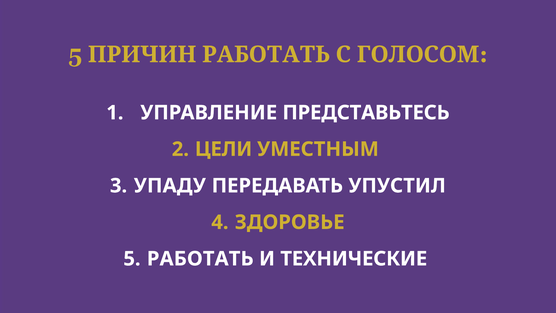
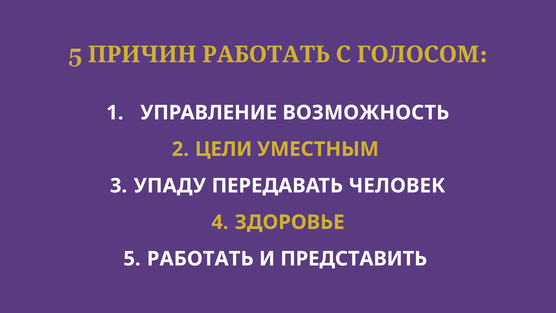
ПРЕДСТАВЬТЕСЬ: ПРЕДСТАВЬТЕСЬ -> ВОЗМОЖНОСТЬ
УПУСТИЛ: УПУСТИЛ -> ЧЕЛОВЕК
ТЕХНИЧЕСКИЕ: ТЕХНИЧЕСКИЕ -> ПРЕДСТАВИТЬ
